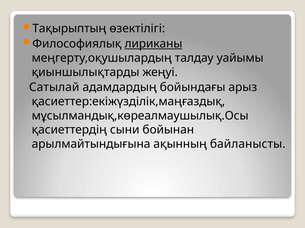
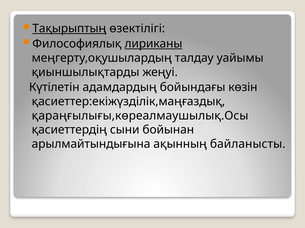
Тақырыптың underline: none -> present
Сатылай: Сатылай -> Күтілетін
арыз: арыз -> көзін
мұсылмандық,көреалмаушылық.Осы: мұсылмандық,көреалмаушылық.Осы -> қараңғылығы,көреалмаушылық.Осы
